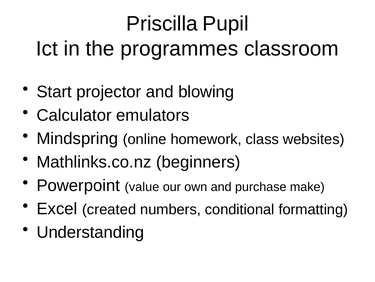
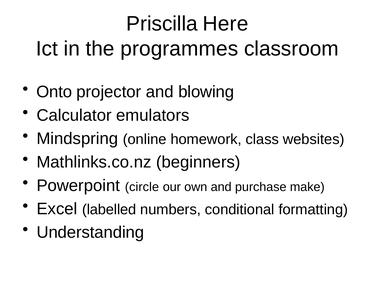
Pupil: Pupil -> Here
Start: Start -> Onto
value: value -> circle
created: created -> labelled
